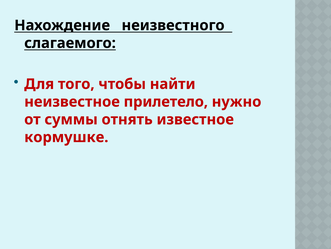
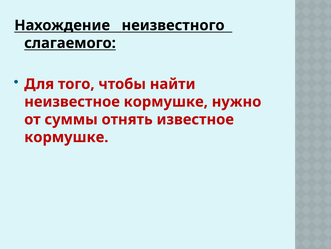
неизвестное прилетело: прилетело -> кормушке
